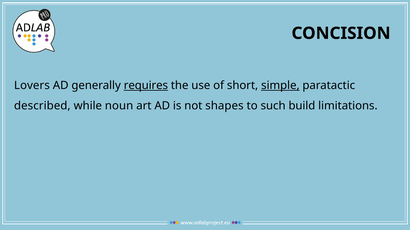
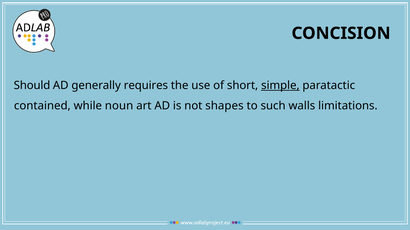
Lovers: Lovers -> Should
requires underline: present -> none
described: described -> contained
build: build -> walls
